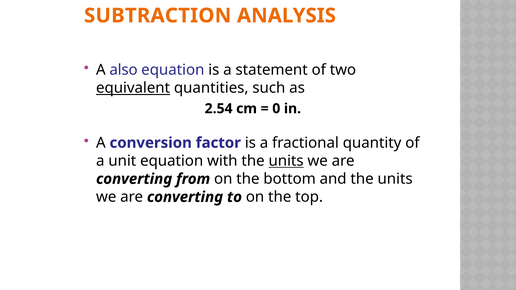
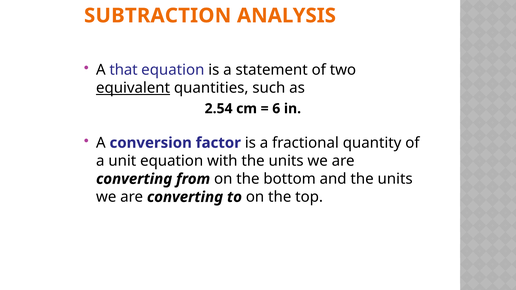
also: also -> that
0: 0 -> 6
units at (286, 161) underline: present -> none
